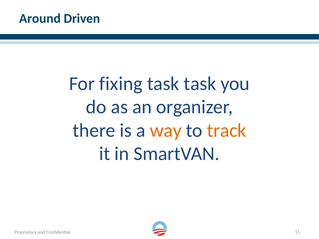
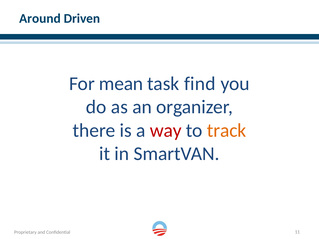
fixing: fixing -> mean
task task: task -> find
way colour: orange -> red
